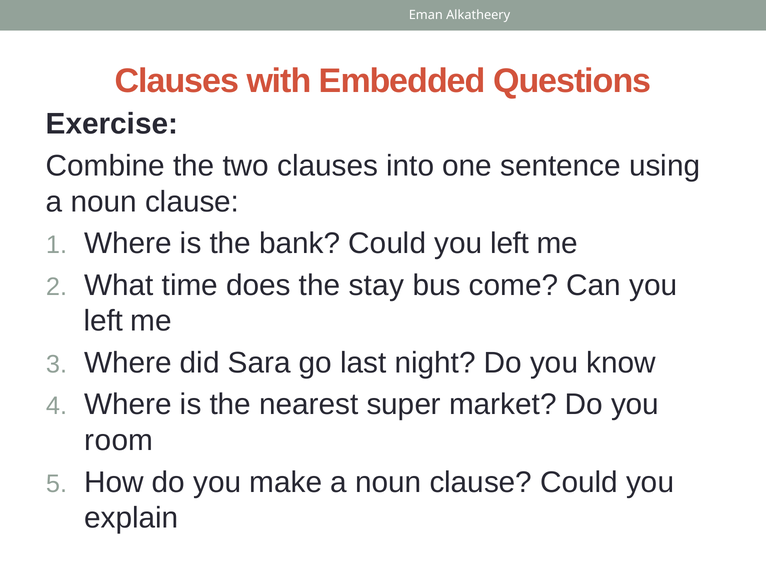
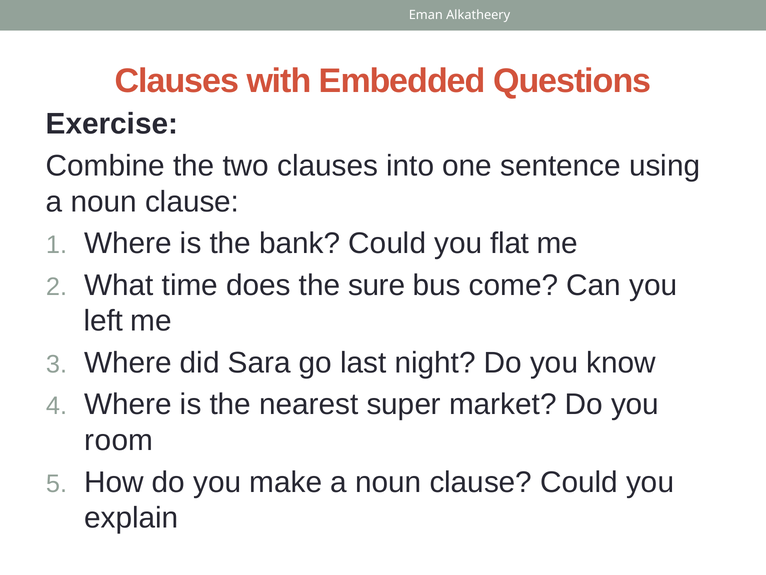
Could you left: left -> flat
stay: stay -> sure
